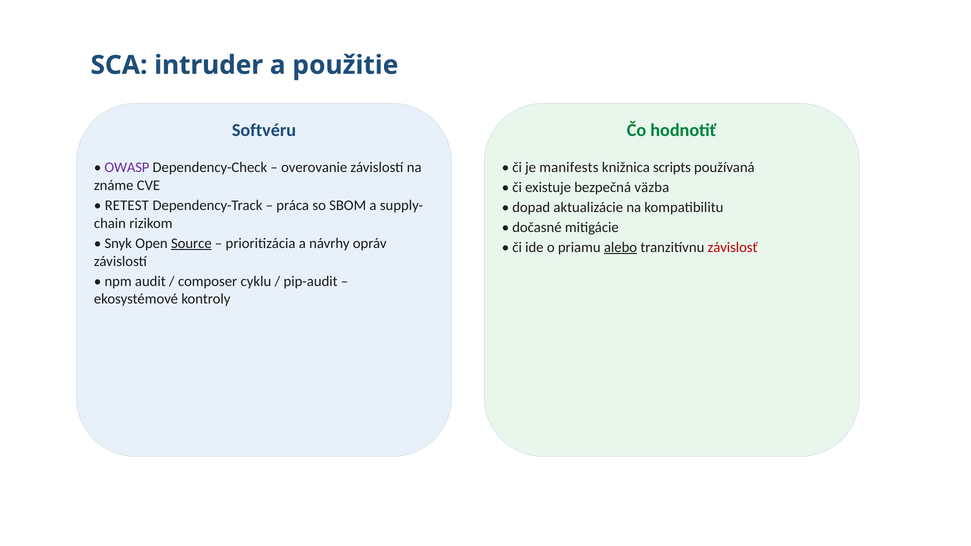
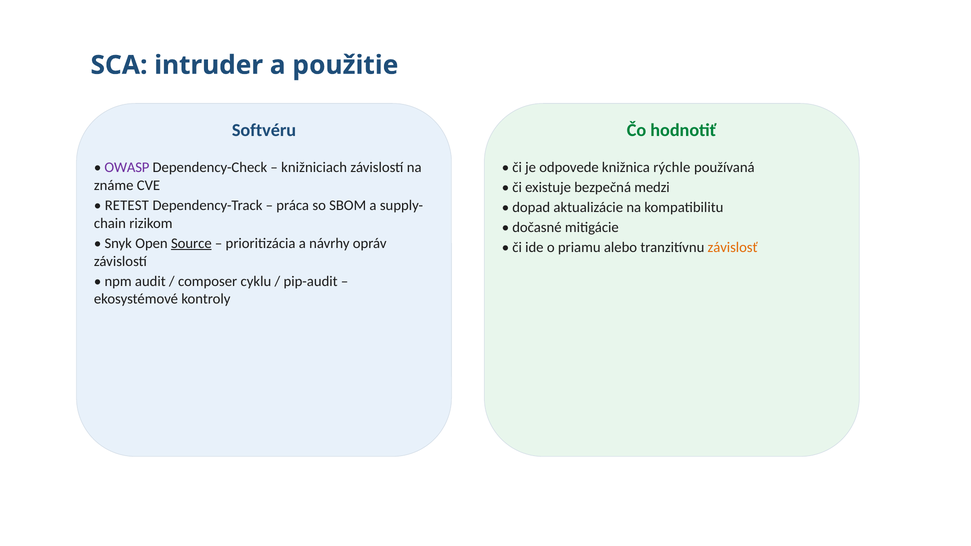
overovanie: overovanie -> knižniciach
manifests: manifests -> odpovede
scripts: scripts -> rýchle
väzba: väzba -> medzi
alebo underline: present -> none
závislosť colour: red -> orange
